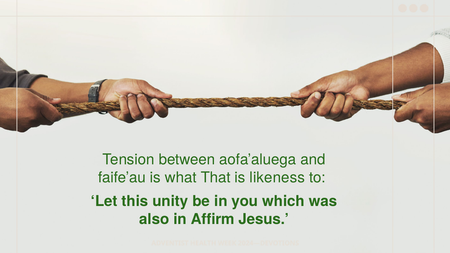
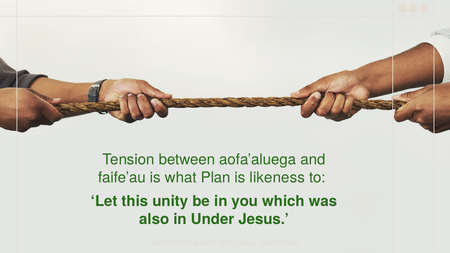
That: That -> Plan
Affirm: Affirm -> Under
